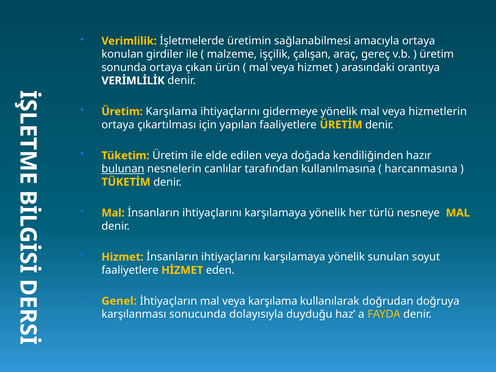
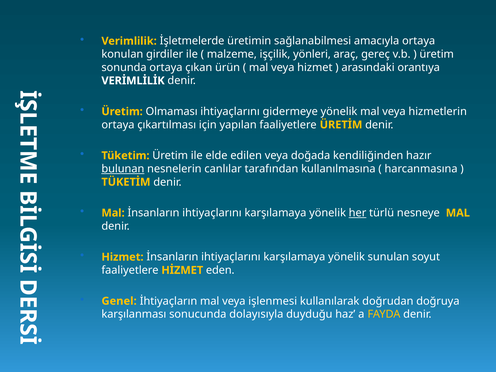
çalışan: çalışan -> yönleri
Üretim Karşılama: Karşılama -> Olmaması
her underline: none -> present
veya karşılama: karşılama -> işlenmesi
